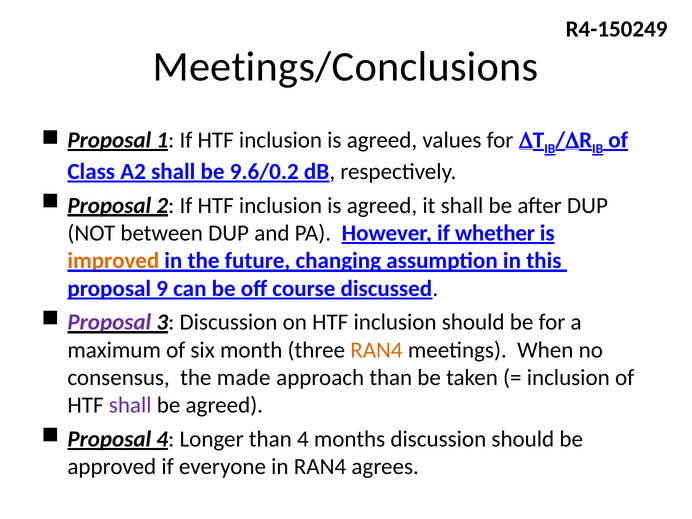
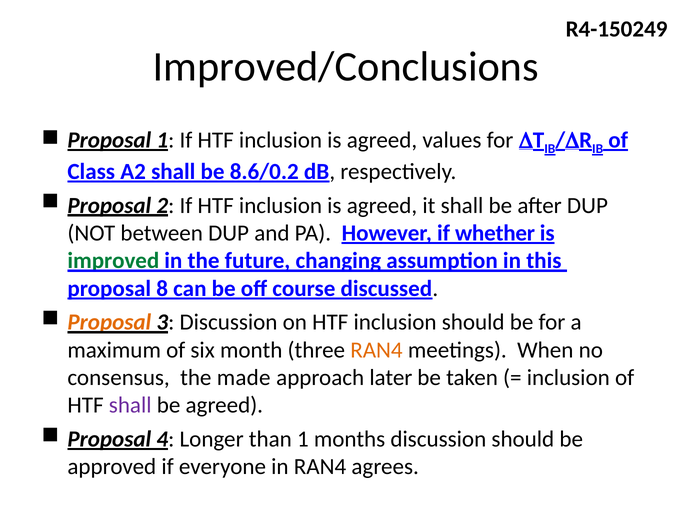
Meetings/Conclusions: Meetings/Conclusions -> Improved/Conclusions
9.6/0.2: 9.6/0.2 -> 8.6/0.2
improved colour: orange -> green
9: 9 -> 8
Proposal at (109, 322) colour: purple -> orange
approach than: than -> later
than 4: 4 -> 1
